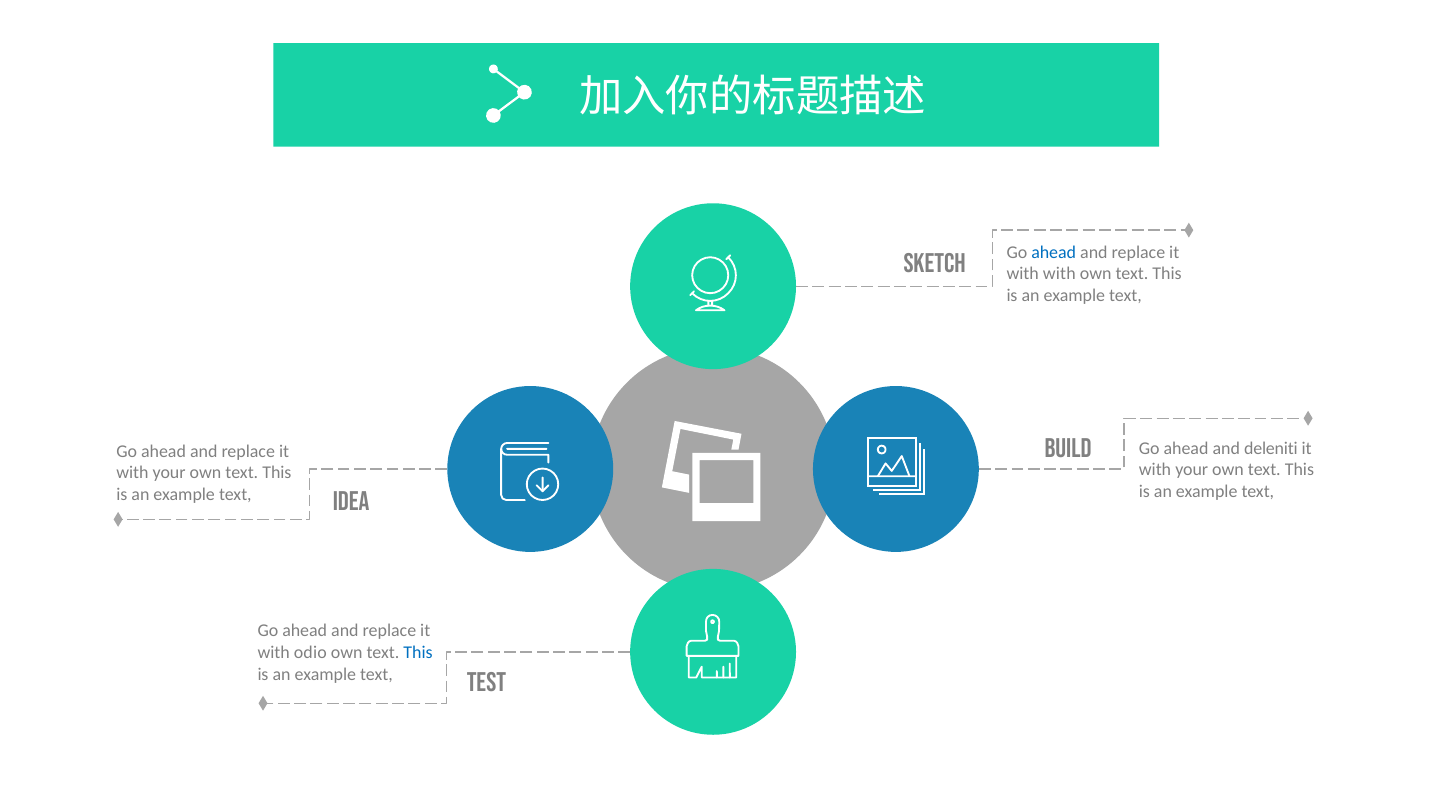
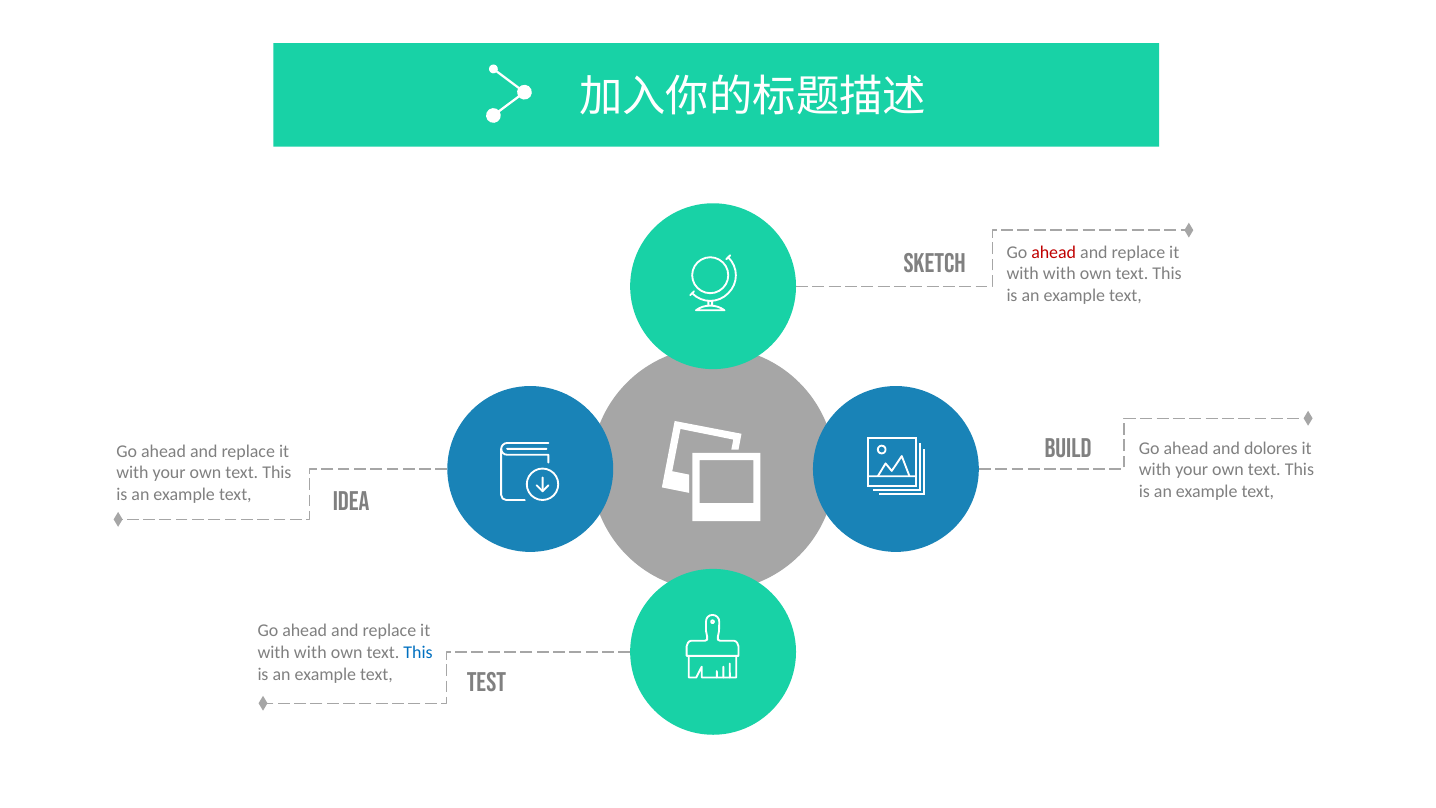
ahead at (1054, 252) colour: blue -> red
deleniti: deleniti -> dolores
odio at (310, 653): odio -> with
